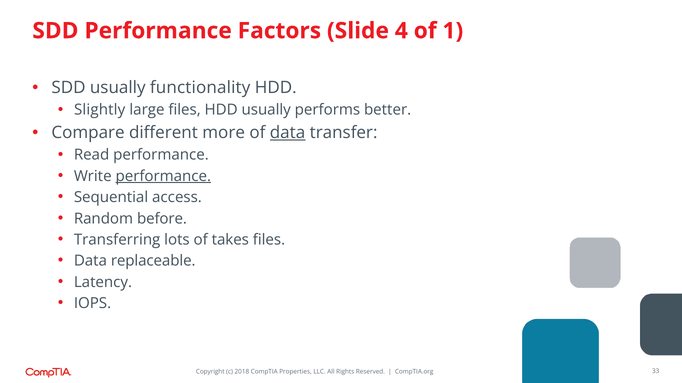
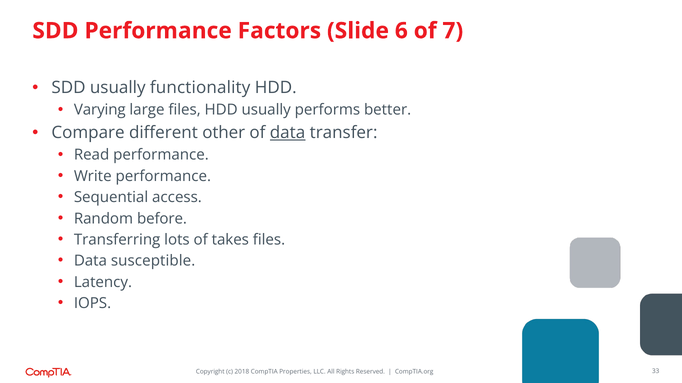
4: 4 -> 6
1: 1 -> 7
Slightly: Slightly -> Varying
more: more -> other
performance at (163, 176) underline: present -> none
replaceable: replaceable -> susceptible
